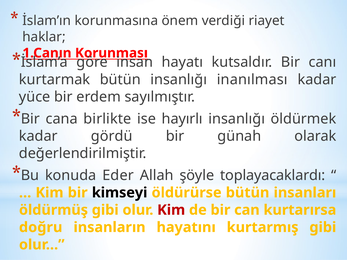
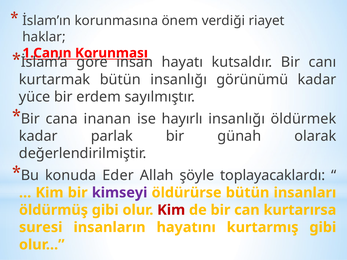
inanılması: inanılması -> görünümü
birlikte: birlikte -> inanan
gördü: gördü -> parlak
kimseyi colour: black -> purple
doğru: doğru -> suresi
